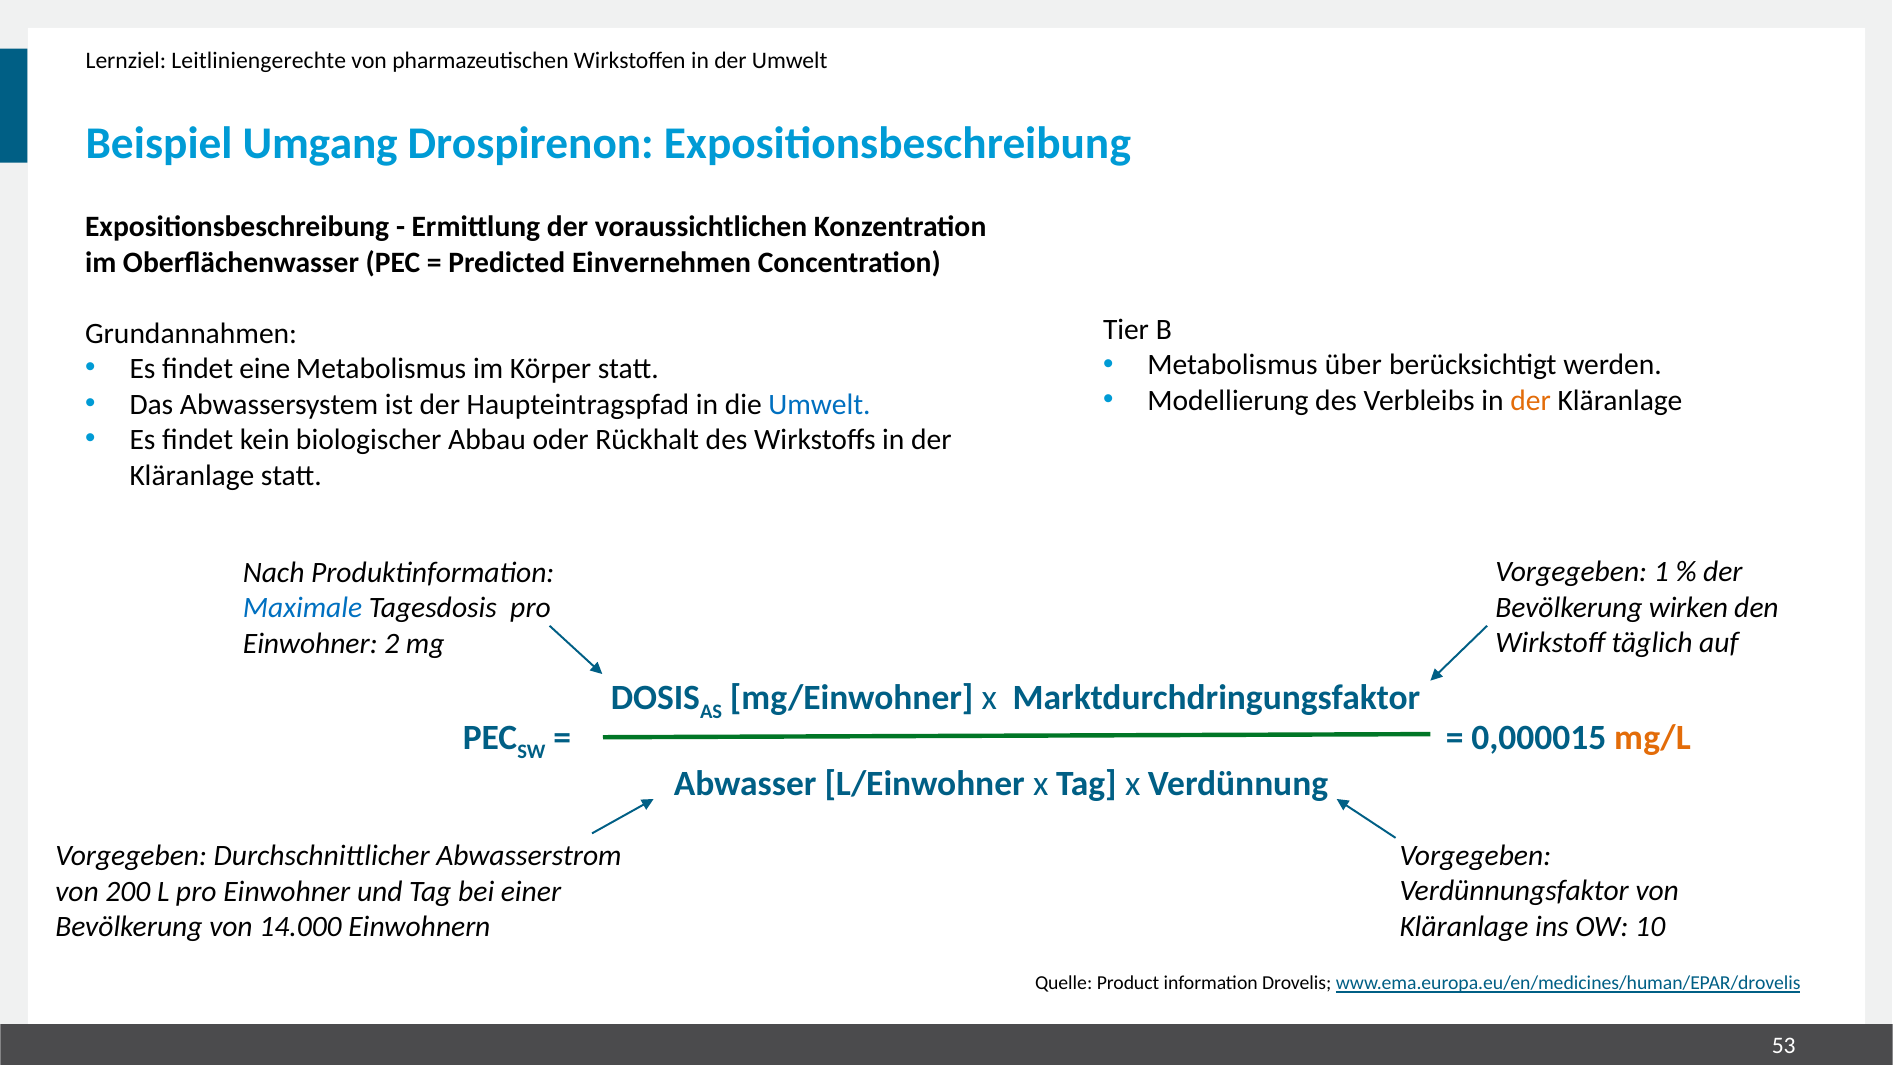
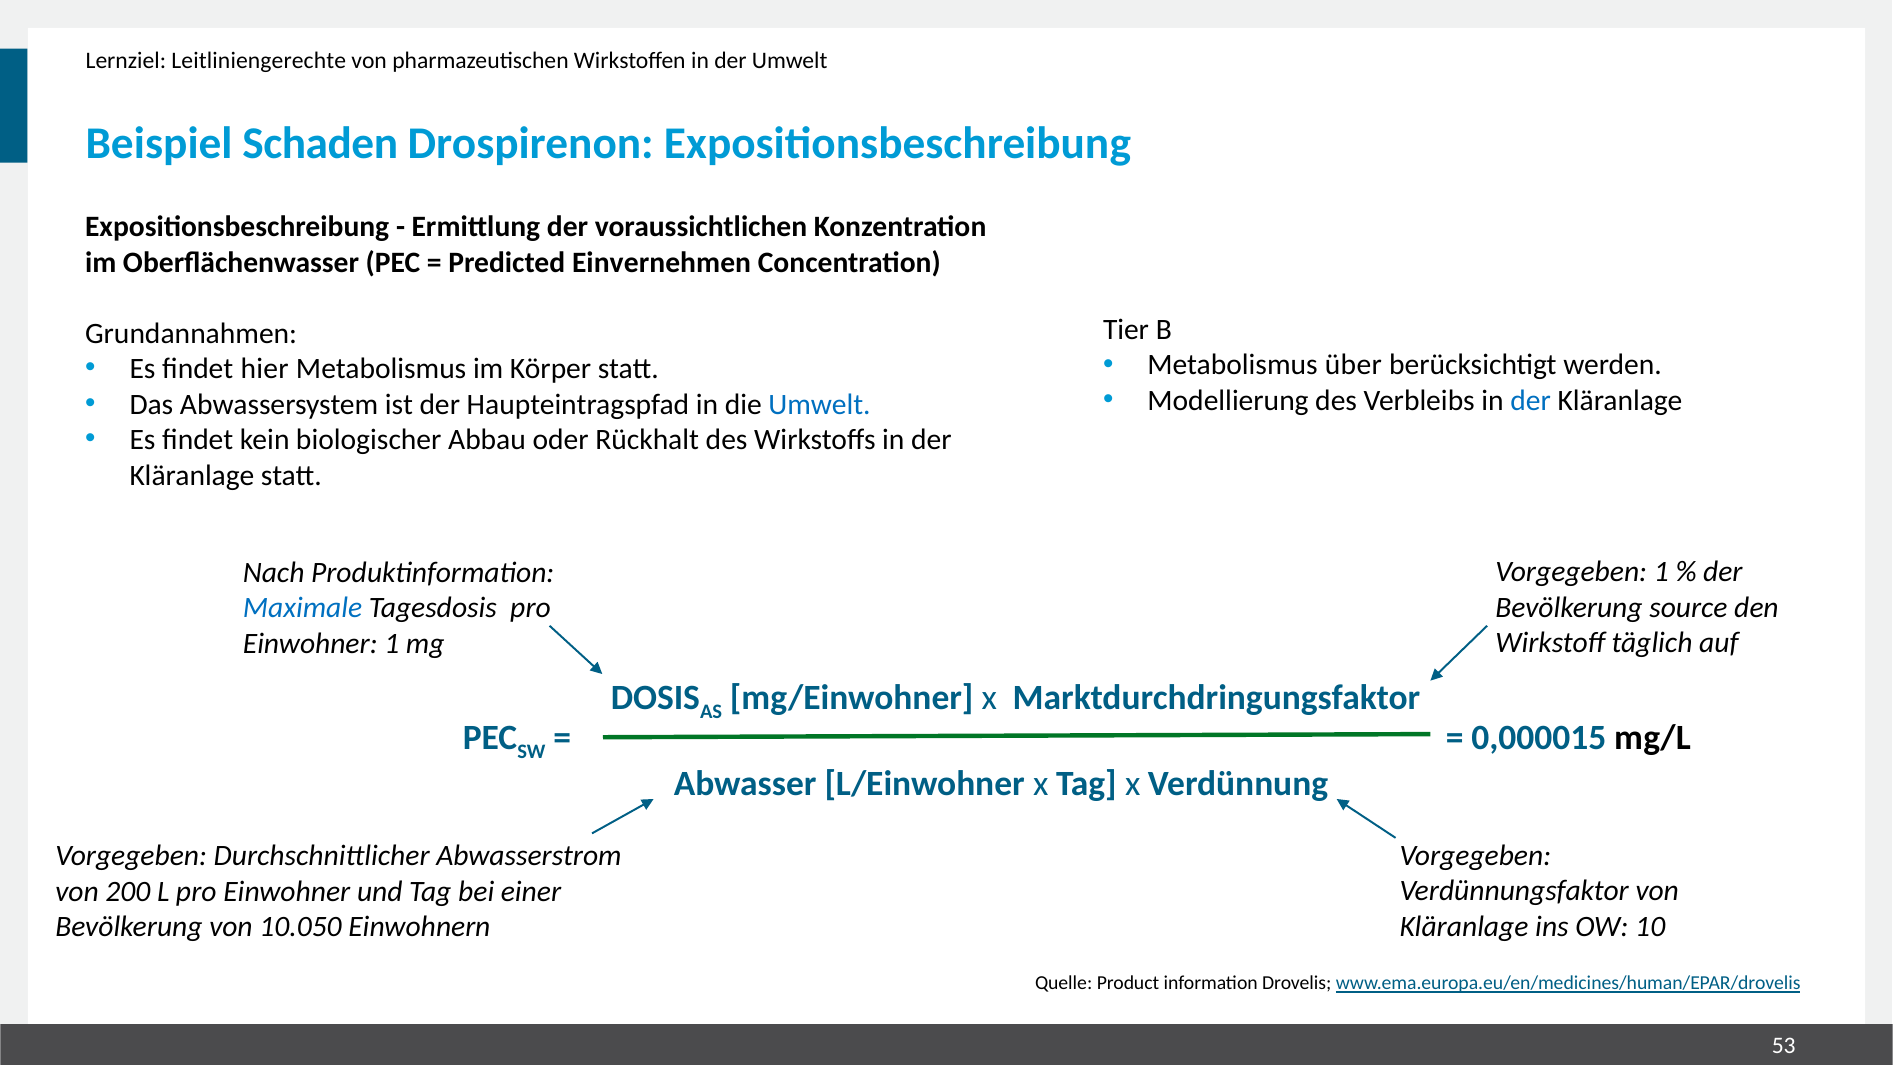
Umgang: Umgang -> Schaden
eine: eine -> hier
der at (1531, 400) colour: orange -> blue
wirken: wirken -> source
Einwohner 2: 2 -> 1
mg/L colour: orange -> black
14.000: 14.000 -> 10.050
